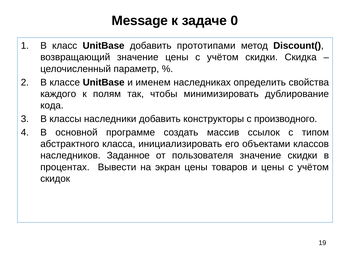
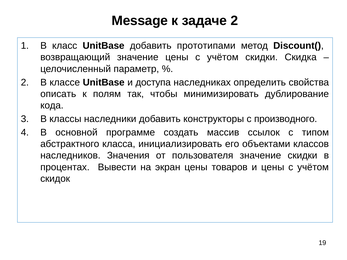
задаче 0: 0 -> 2
именем: именем -> доступа
каждого: каждого -> описать
Заданное: Заданное -> Значения
